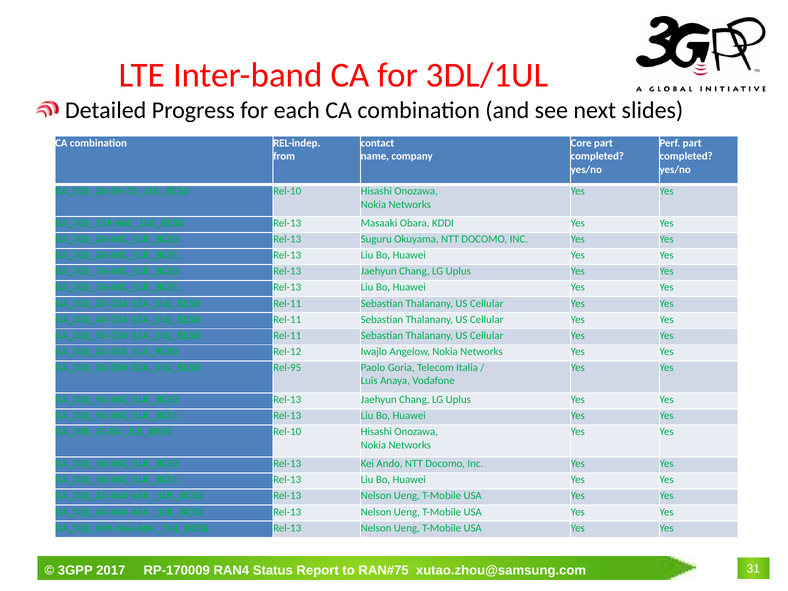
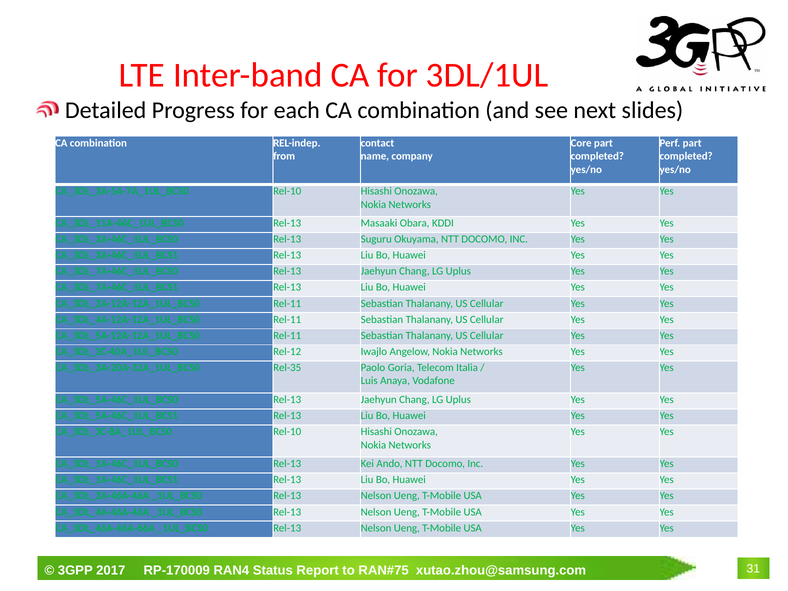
Rel-95: Rel-95 -> Rel-35
